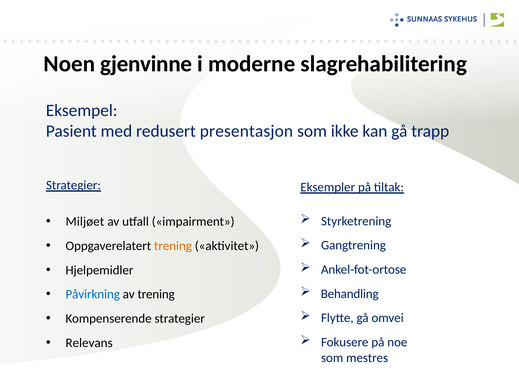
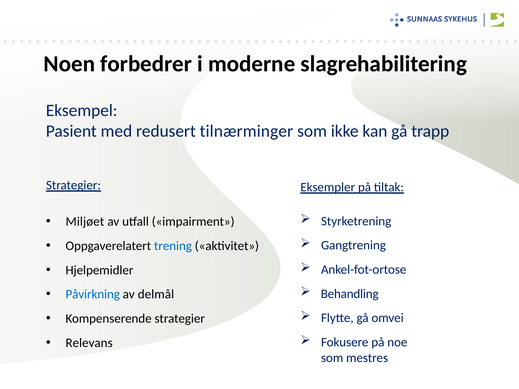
gjenvinne: gjenvinne -> forbedrer
presentasjon: presentasjon -> tilnærminger
trening at (173, 246) colour: orange -> blue
av trening: trening -> delmål
